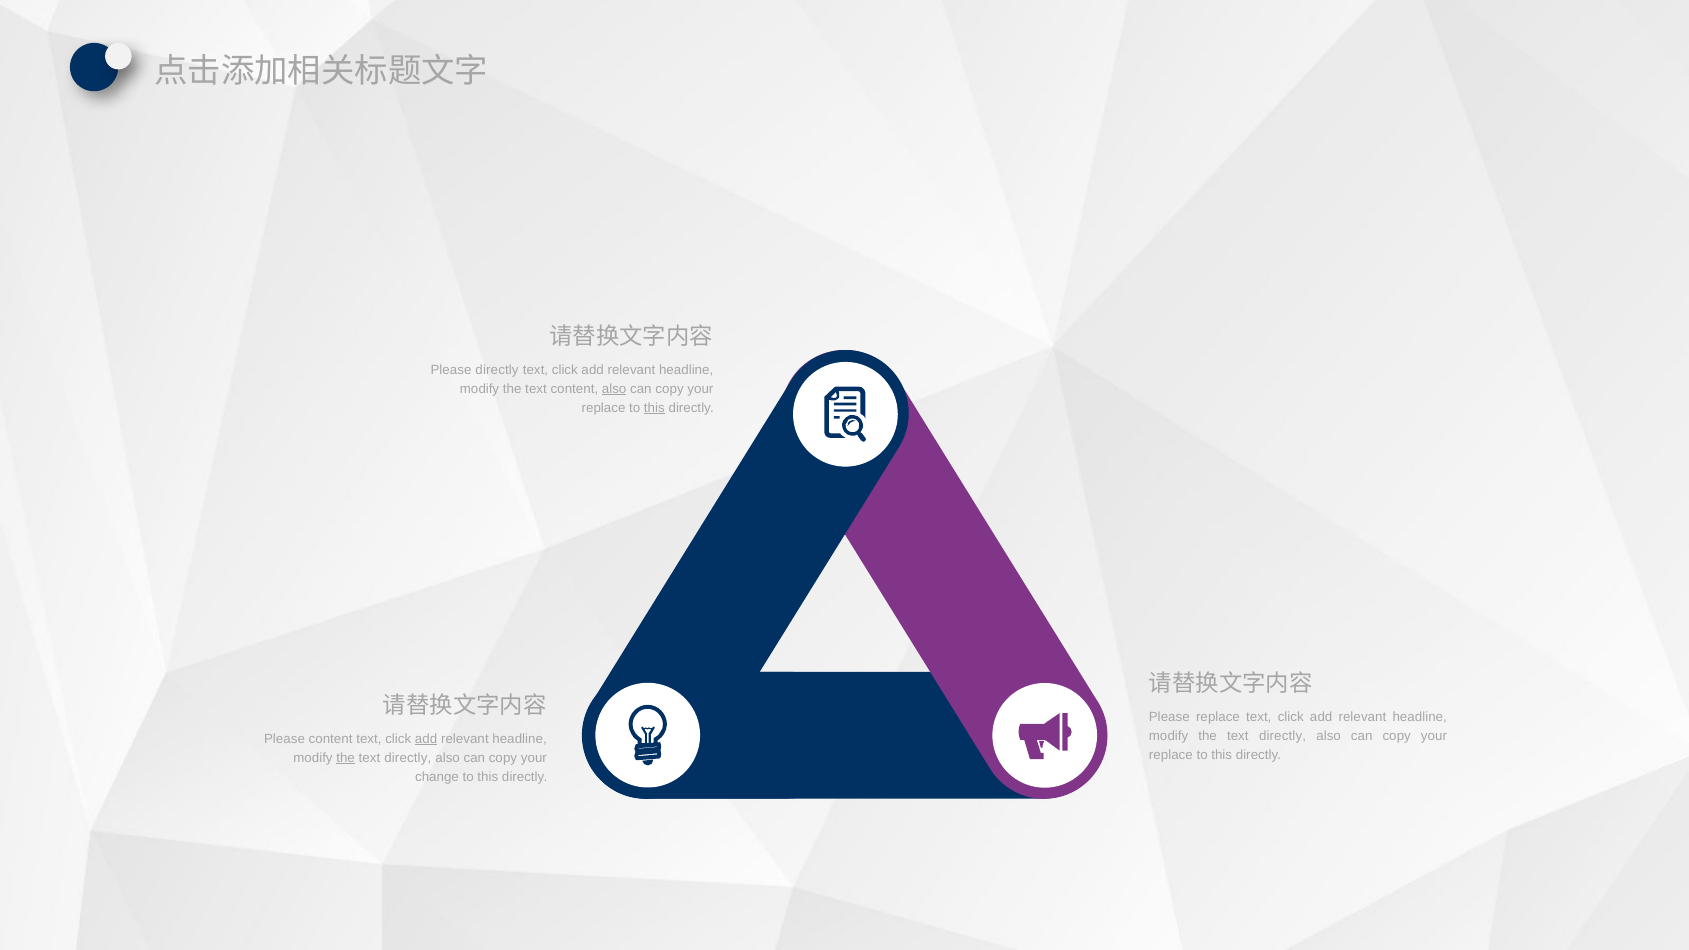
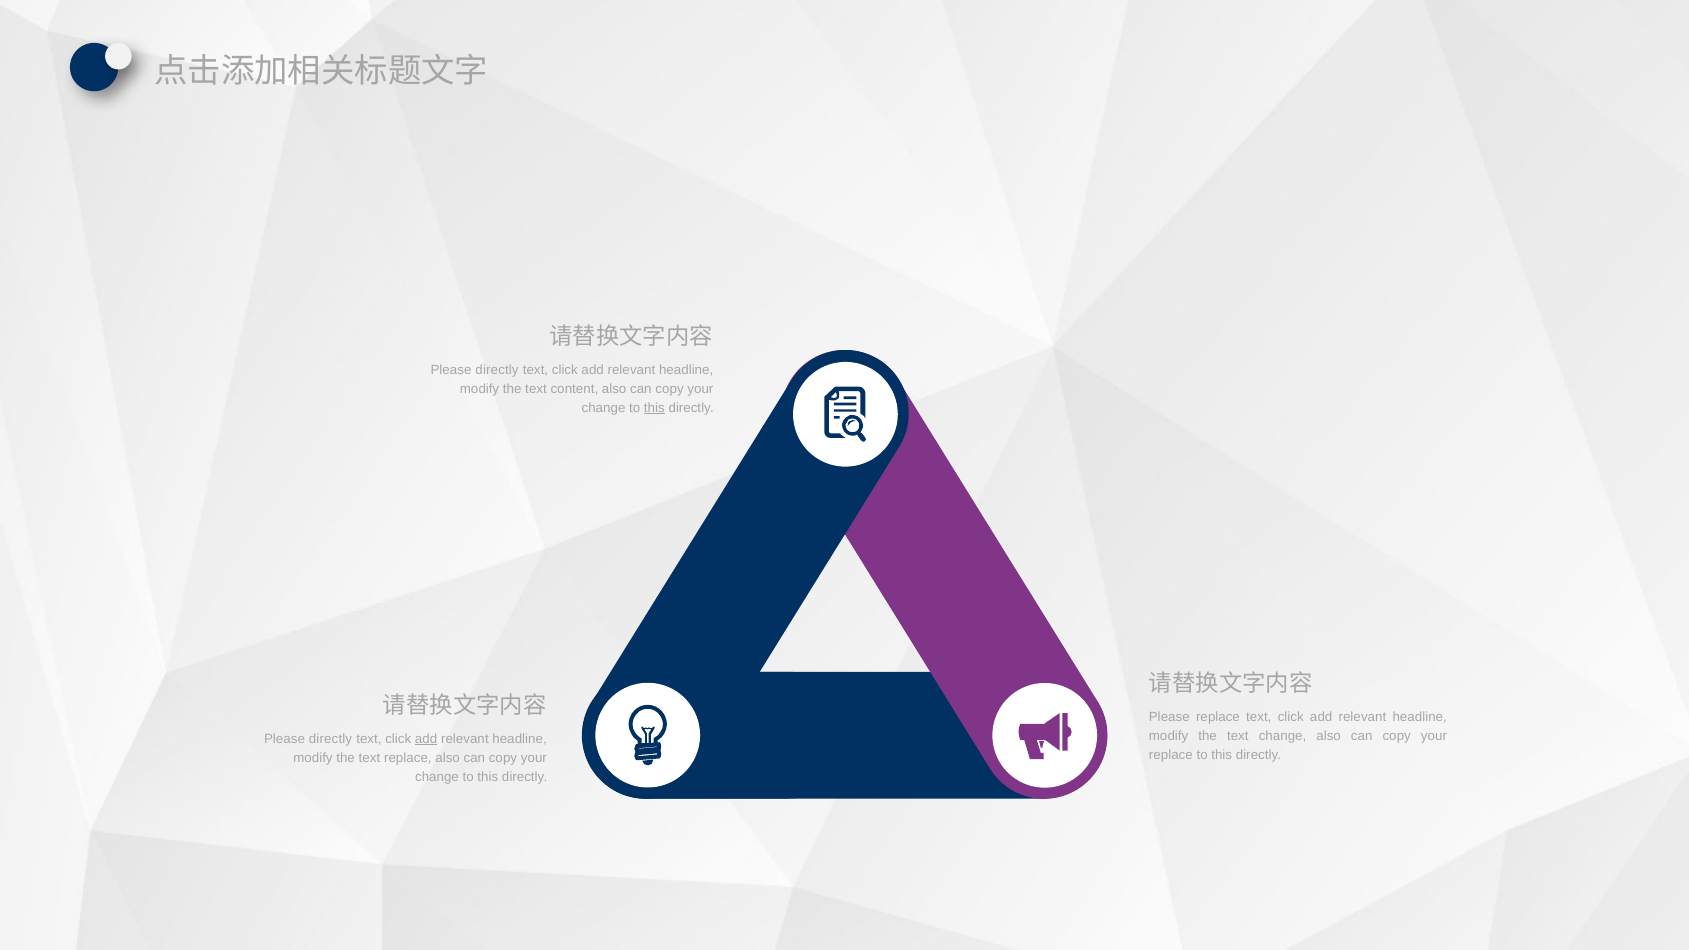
also at (614, 389) underline: present -> none
replace at (604, 408): replace -> change
directly at (1283, 736): directly -> change
content at (331, 739): content -> directly
the at (346, 758) underline: present -> none
directly at (408, 758): directly -> replace
